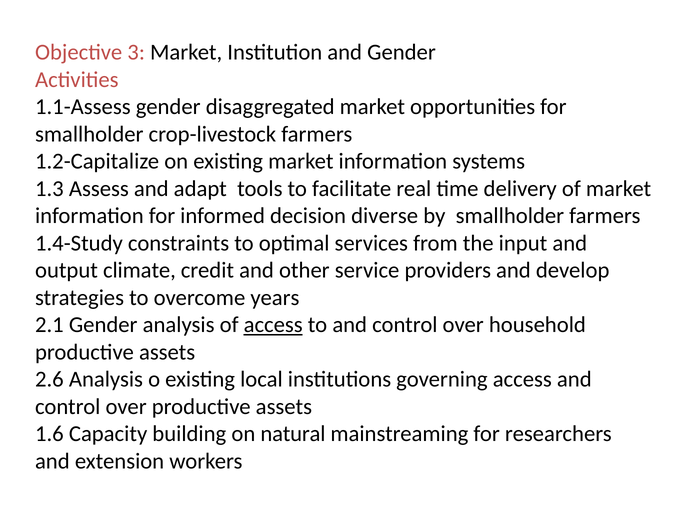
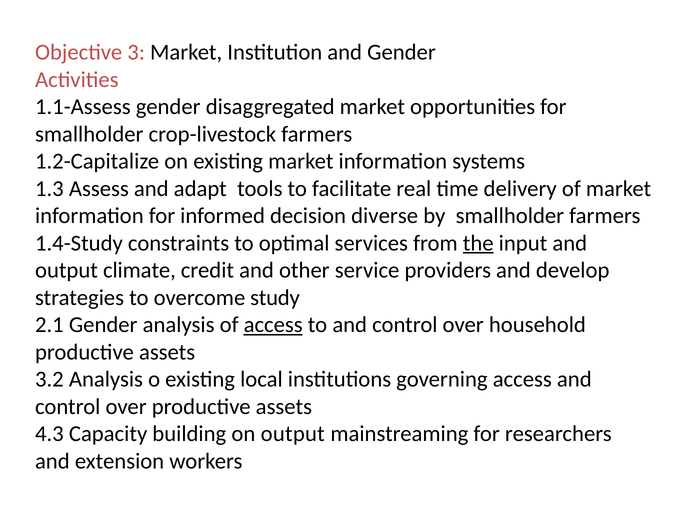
the underline: none -> present
years: years -> study
2.6: 2.6 -> 3.2
1.6: 1.6 -> 4.3
on natural: natural -> output
